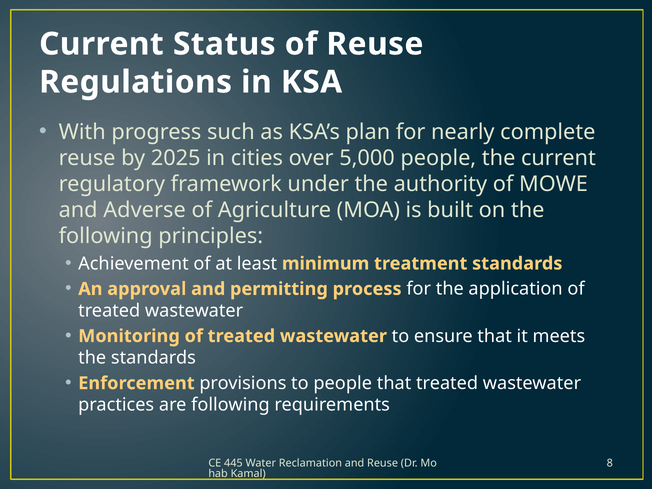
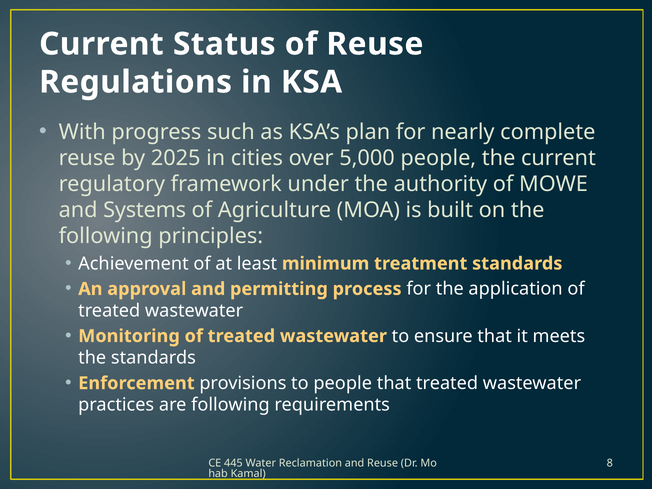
Adverse: Adverse -> Systems
